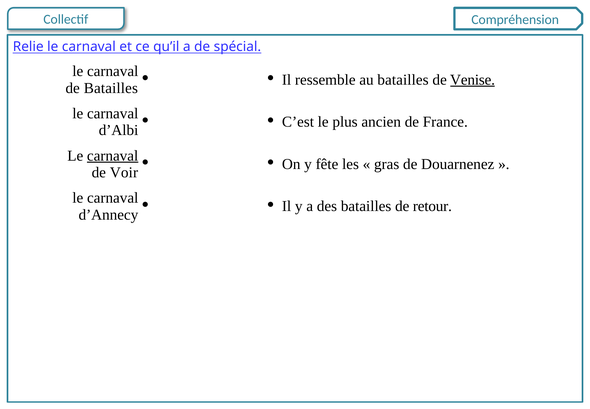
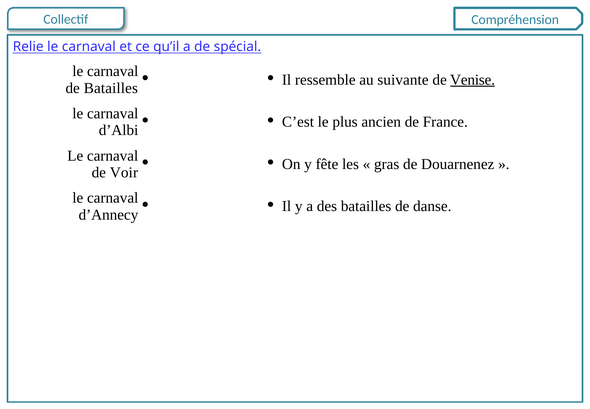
au batailles: batailles -> suivante
carnaval at (113, 156) underline: present -> none
retour: retour -> danse
